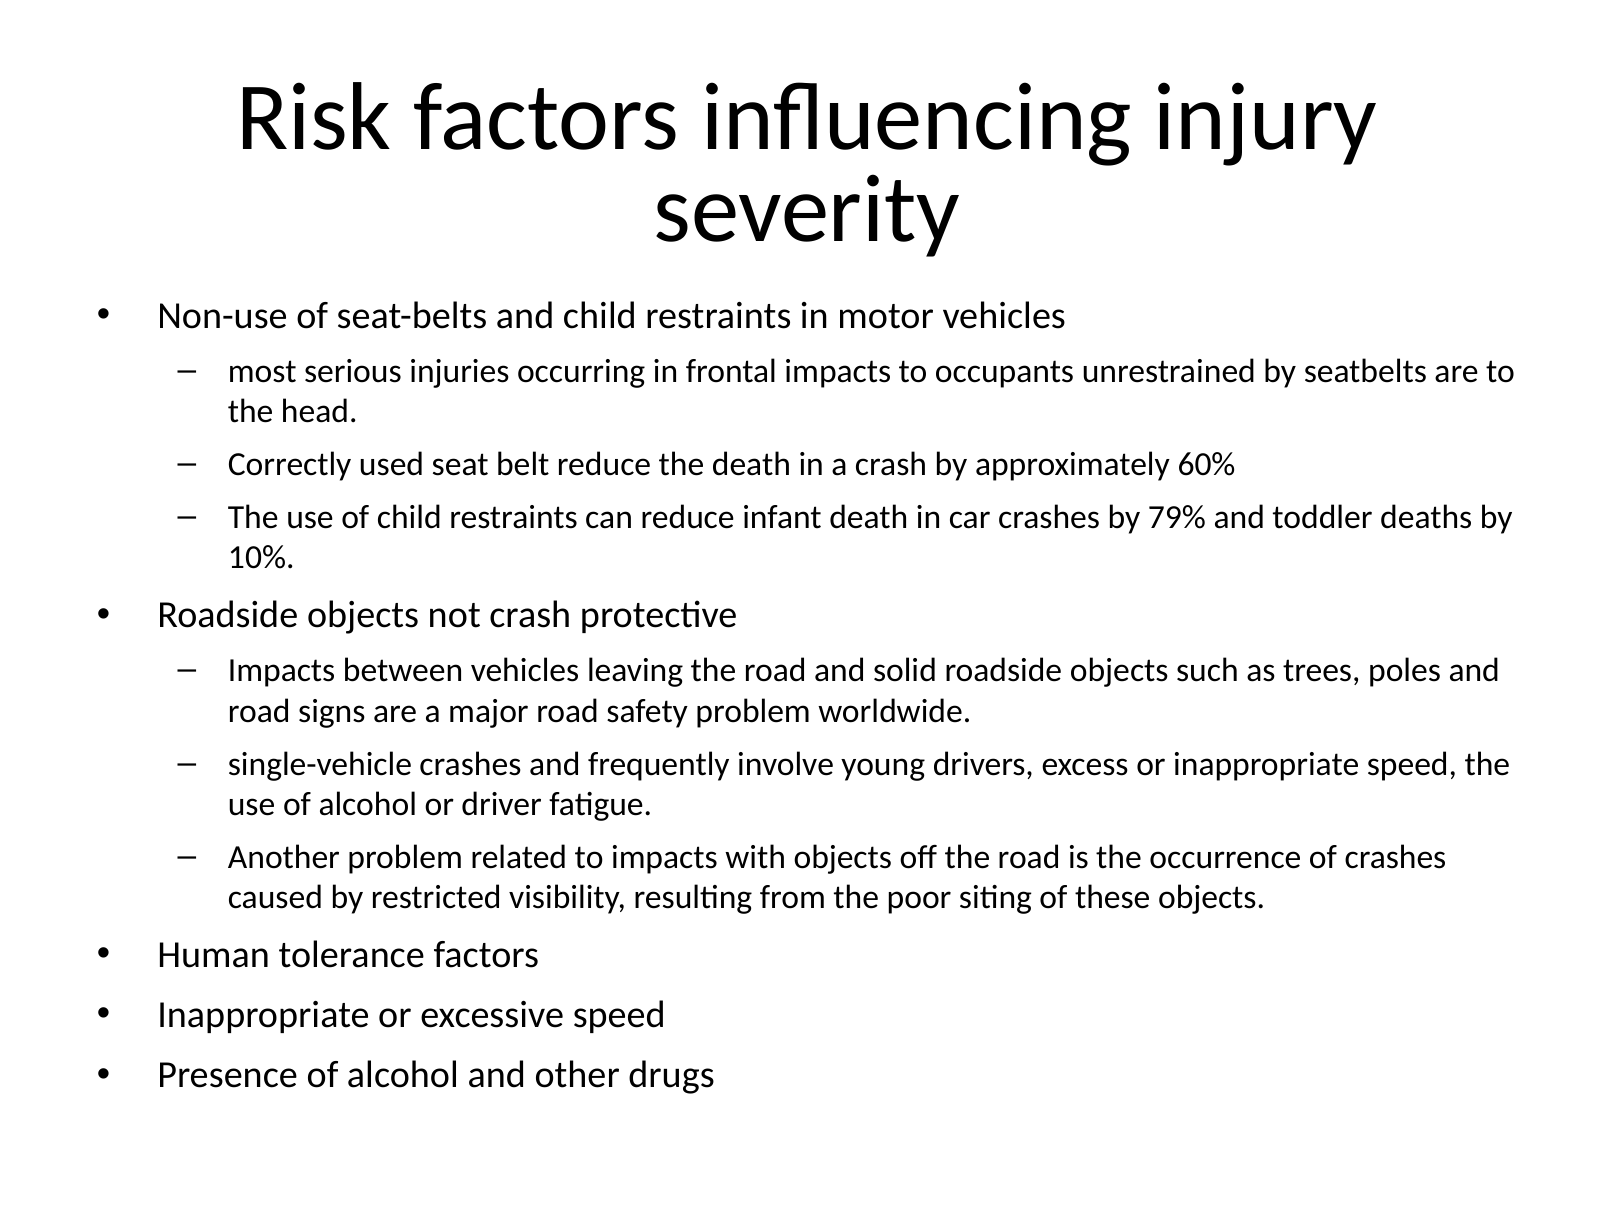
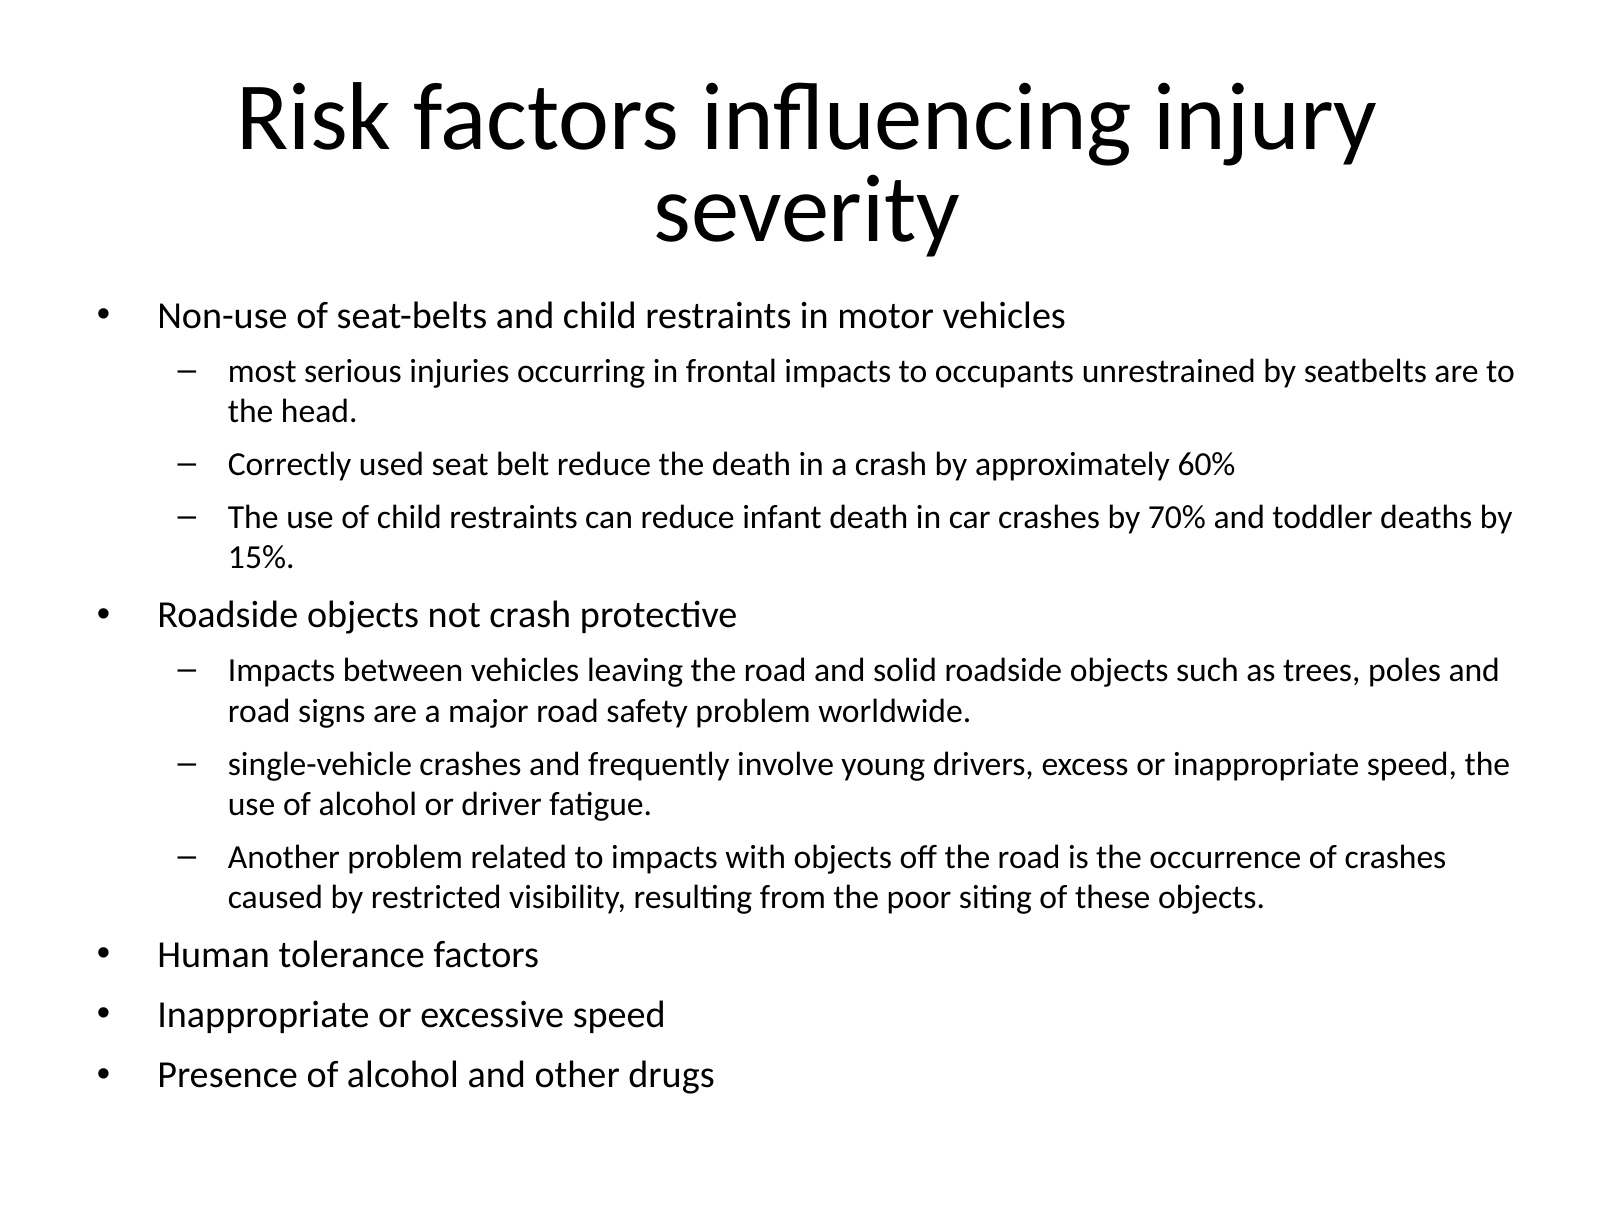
79%: 79% -> 70%
10%: 10% -> 15%
